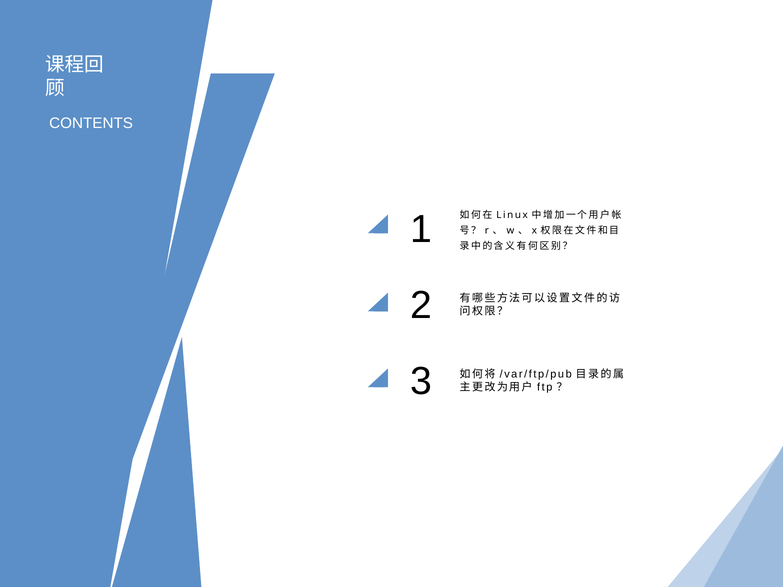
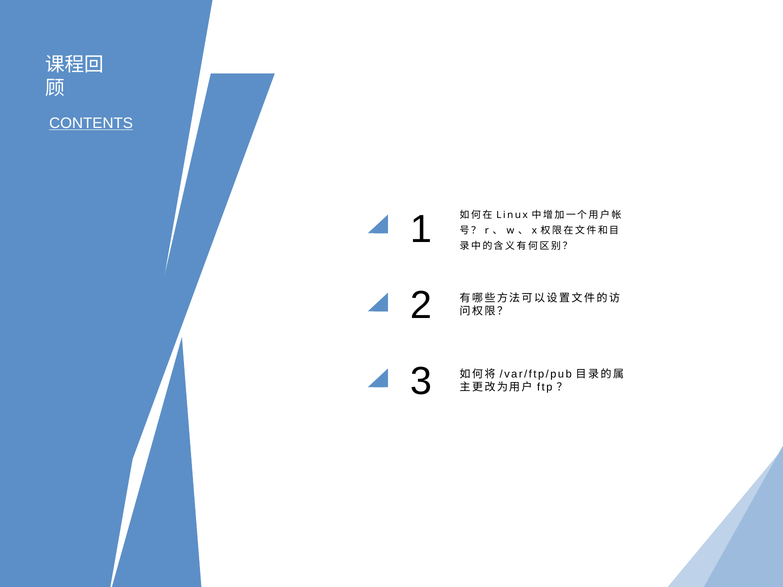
CONTENTS underline: none -> present
